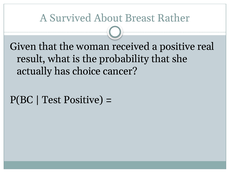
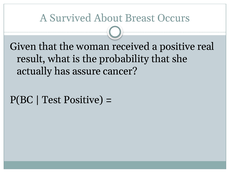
Rather: Rather -> Occurs
choice: choice -> assure
